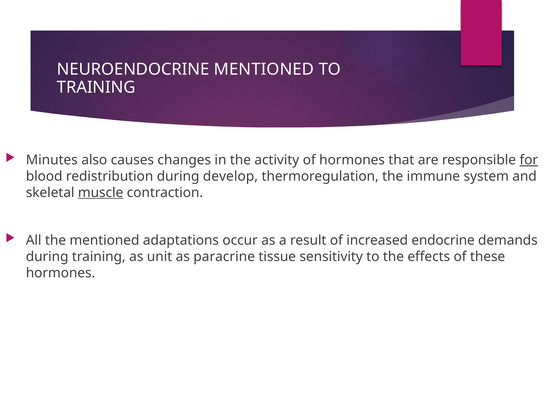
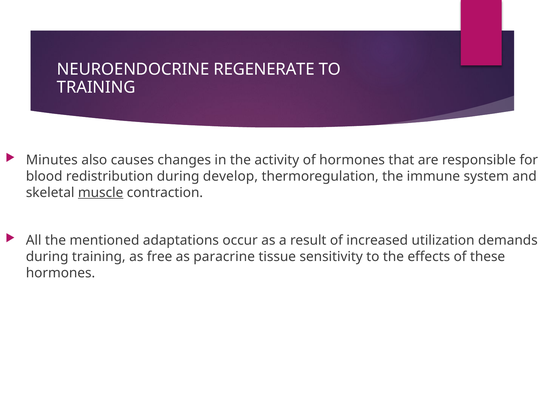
NEUROENDOCRINE MENTIONED: MENTIONED -> REGENERATE
for underline: present -> none
endocrine: endocrine -> utilization
unit: unit -> free
